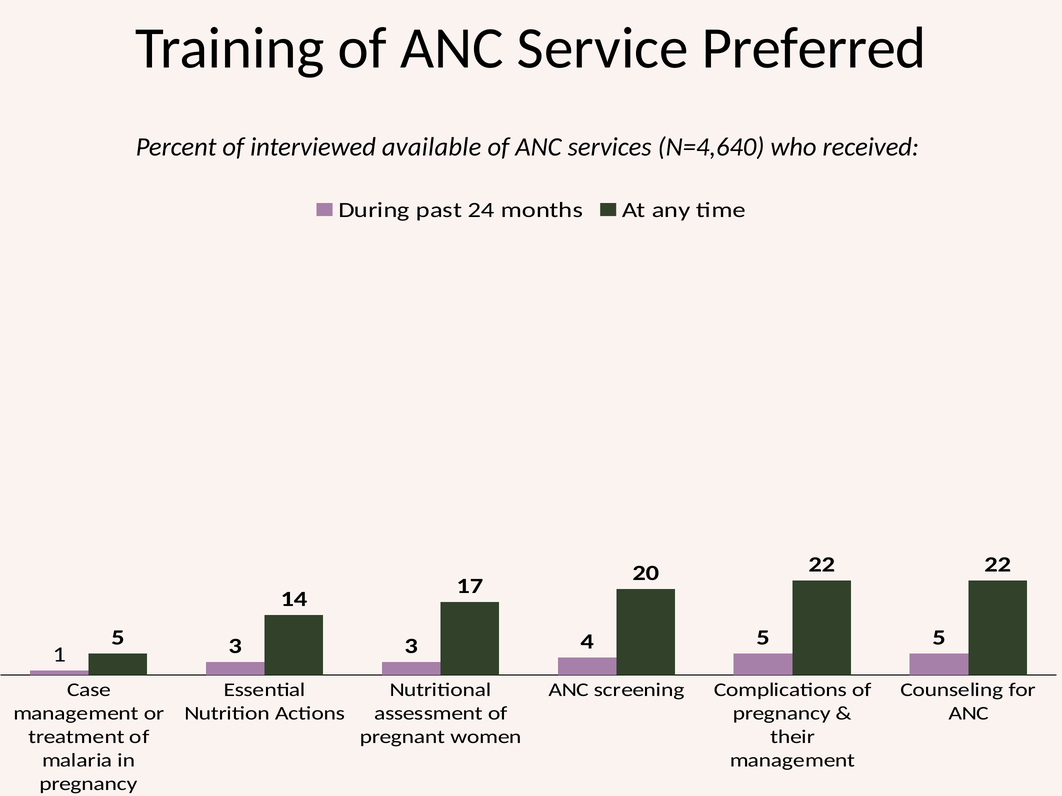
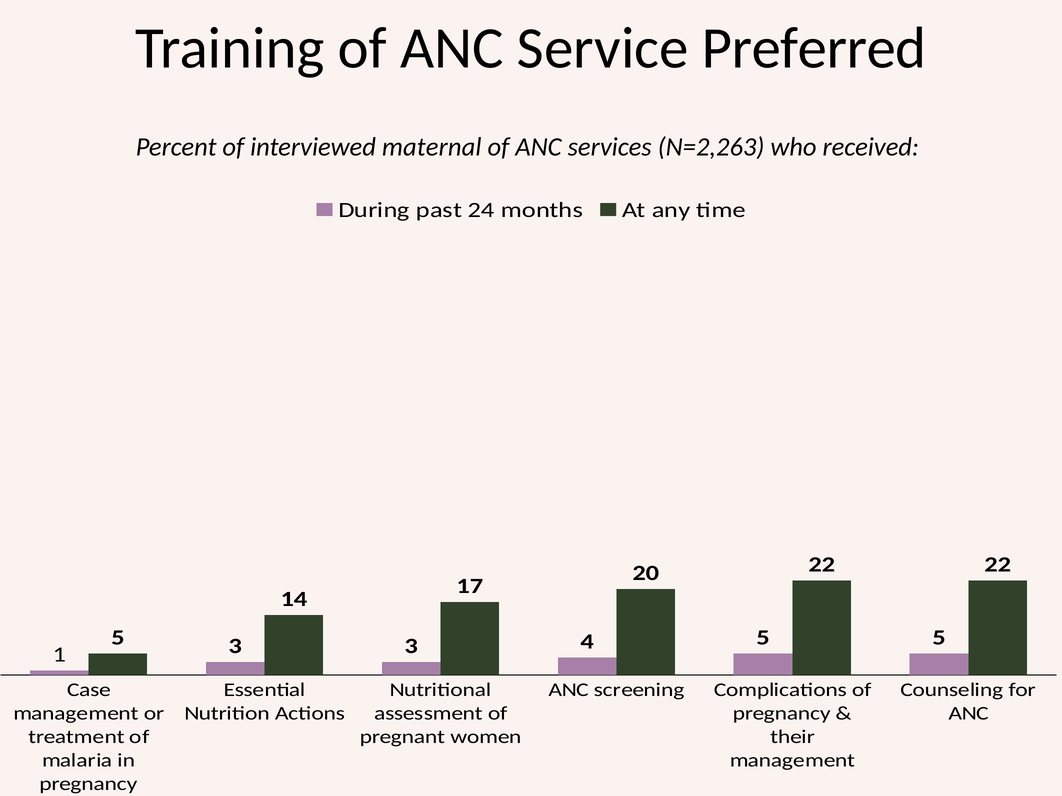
available: available -> maternal
N=4,640: N=4,640 -> N=2,263
